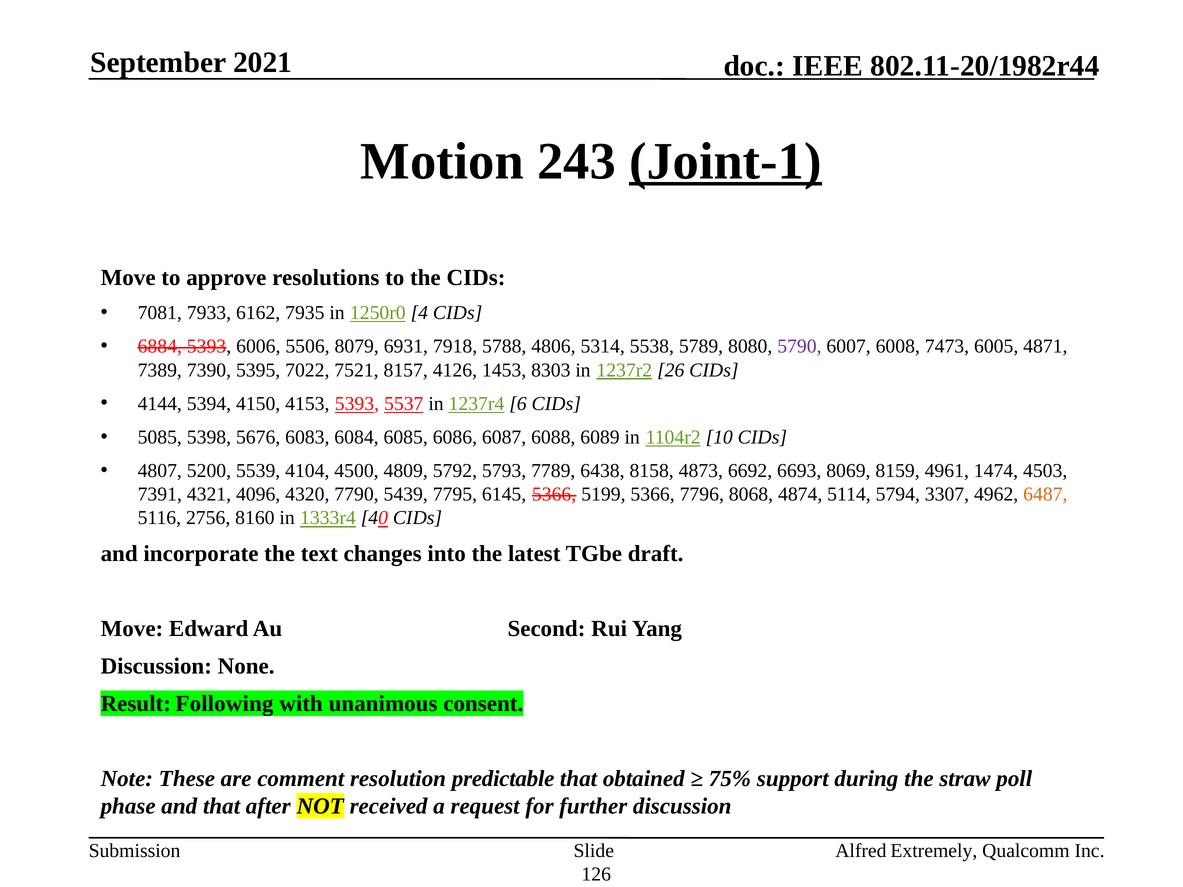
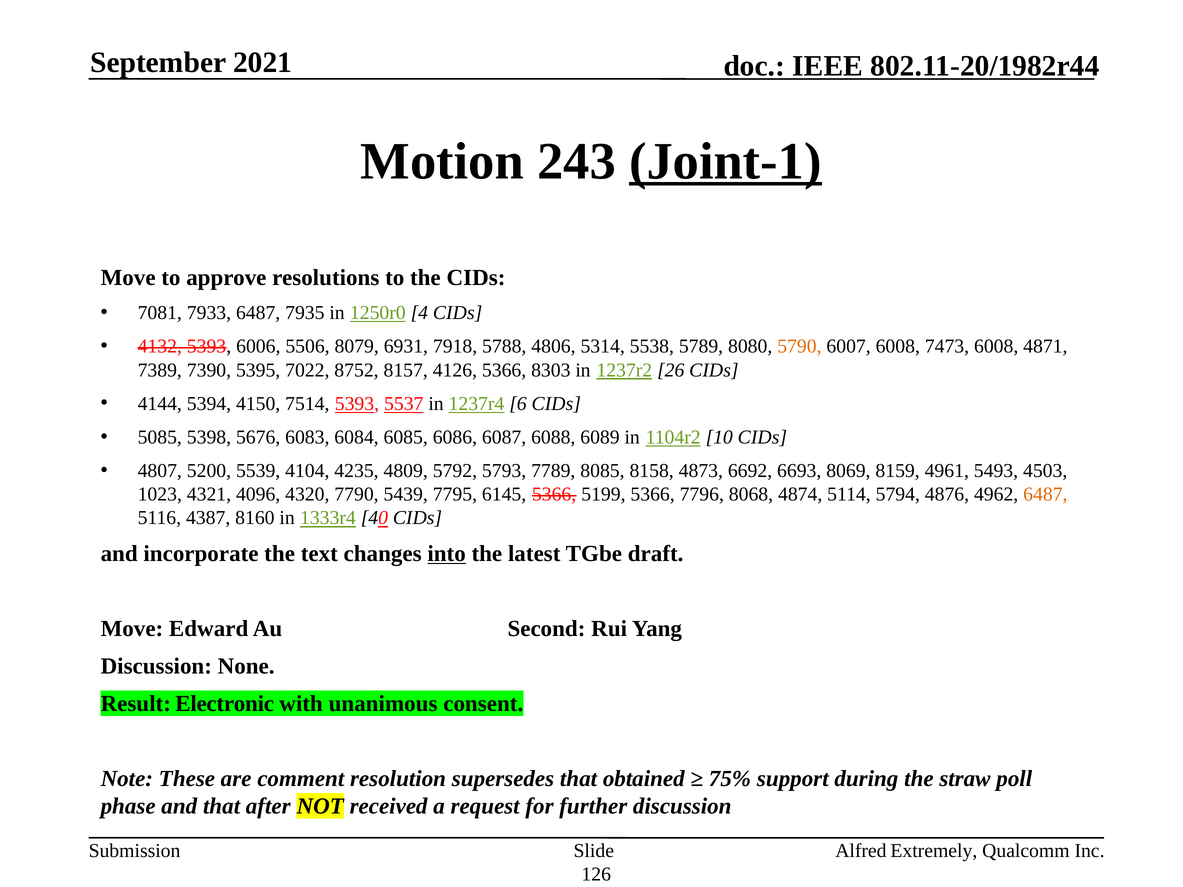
7933 6162: 6162 -> 6487
6884: 6884 -> 4132
5790 colour: purple -> orange
7473 6005: 6005 -> 6008
7521: 7521 -> 8752
4126 1453: 1453 -> 5366
4153: 4153 -> 7514
4500: 4500 -> 4235
6438: 6438 -> 8085
1474: 1474 -> 5493
7391: 7391 -> 1023
3307: 3307 -> 4876
2756: 2756 -> 4387
into underline: none -> present
Following: Following -> Electronic
predictable: predictable -> supersedes
